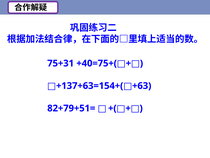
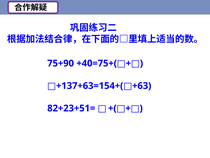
75+31: 75+31 -> 75+90
82+79+51=: 82+79+51= -> 82+23+51=
